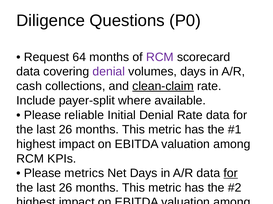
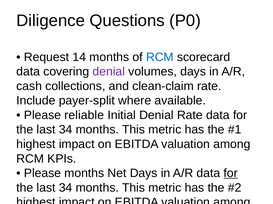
64: 64 -> 14
RCM at (160, 57) colour: purple -> blue
clean-claim underline: present -> none
26 at (66, 130): 26 -> 34
Please metrics: metrics -> months
26 at (66, 188): 26 -> 34
